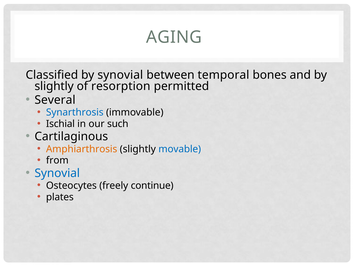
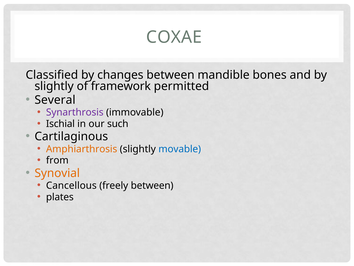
AGING: AGING -> COXAE
by synovial: synovial -> changes
temporal: temporal -> mandible
resorption: resorption -> framework
Synarthrosis colour: blue -> purple
Synovial at (57, 173) colour: blue -> orange
Osteocytes: Osteocytes -> Cancellous
freely continue: continue -> between
